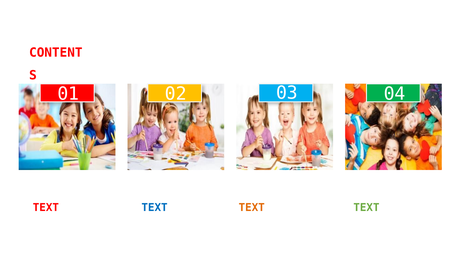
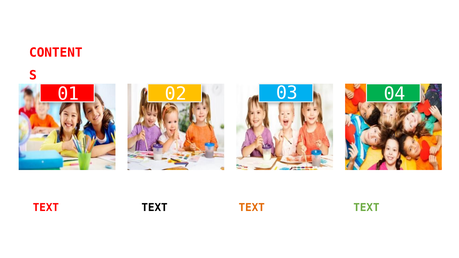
TEXT at (155, 208) colour: blue -> black
